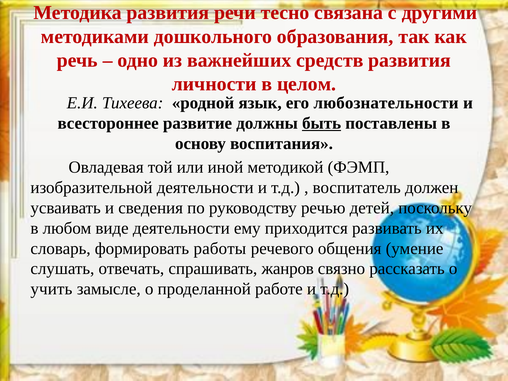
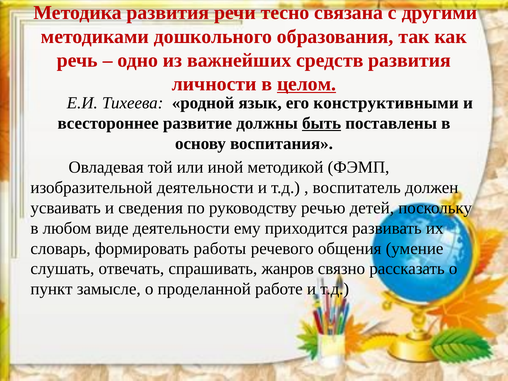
целом underline: none -> present
любознательности: любознательности -> конструктивными
учить: учить -> пункт
